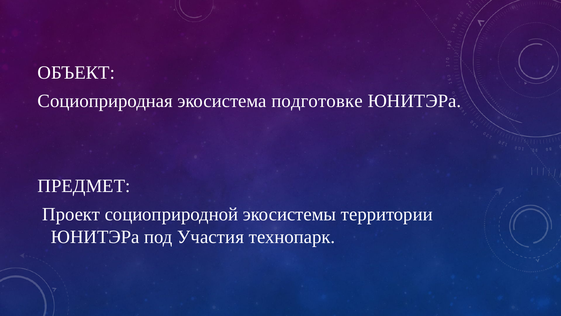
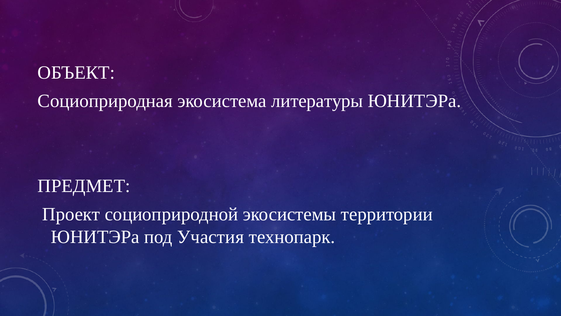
подготовке: подготовке -> литературы
